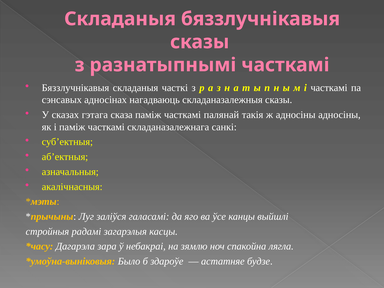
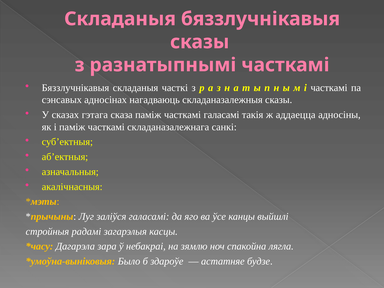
часткамі палянай: палянай -> галасамі
ж адносіны: адносіны -> аддаецца
